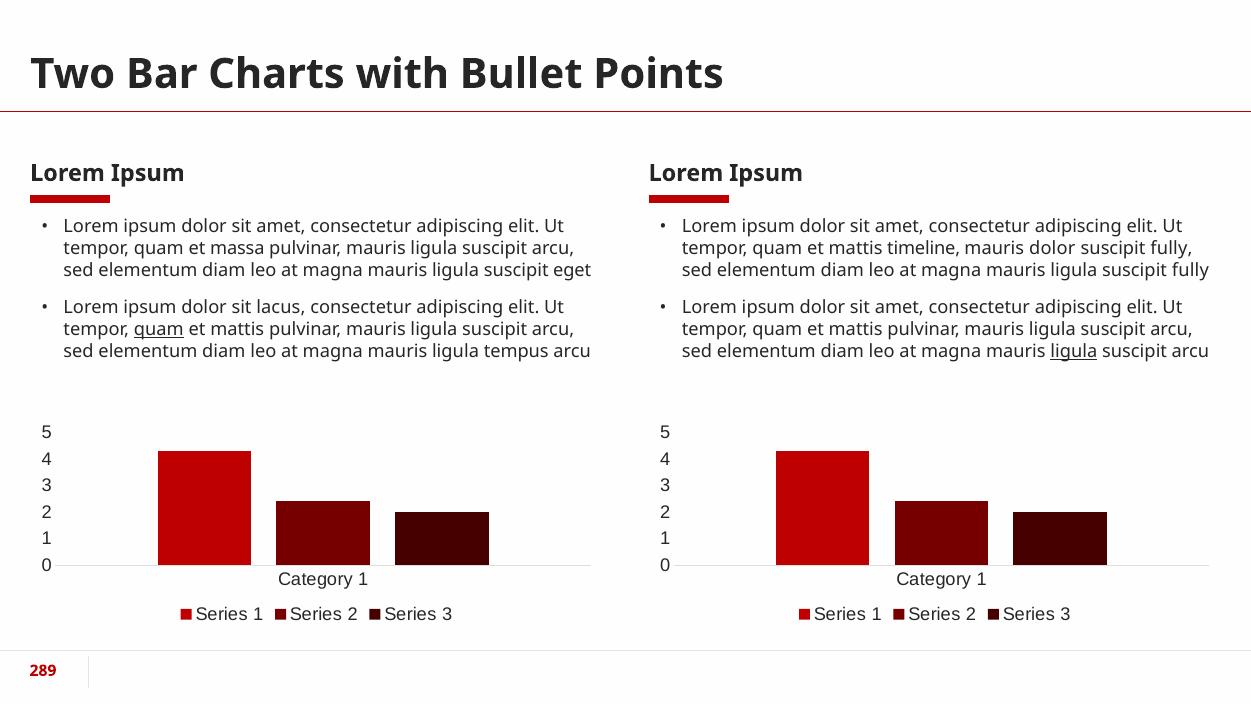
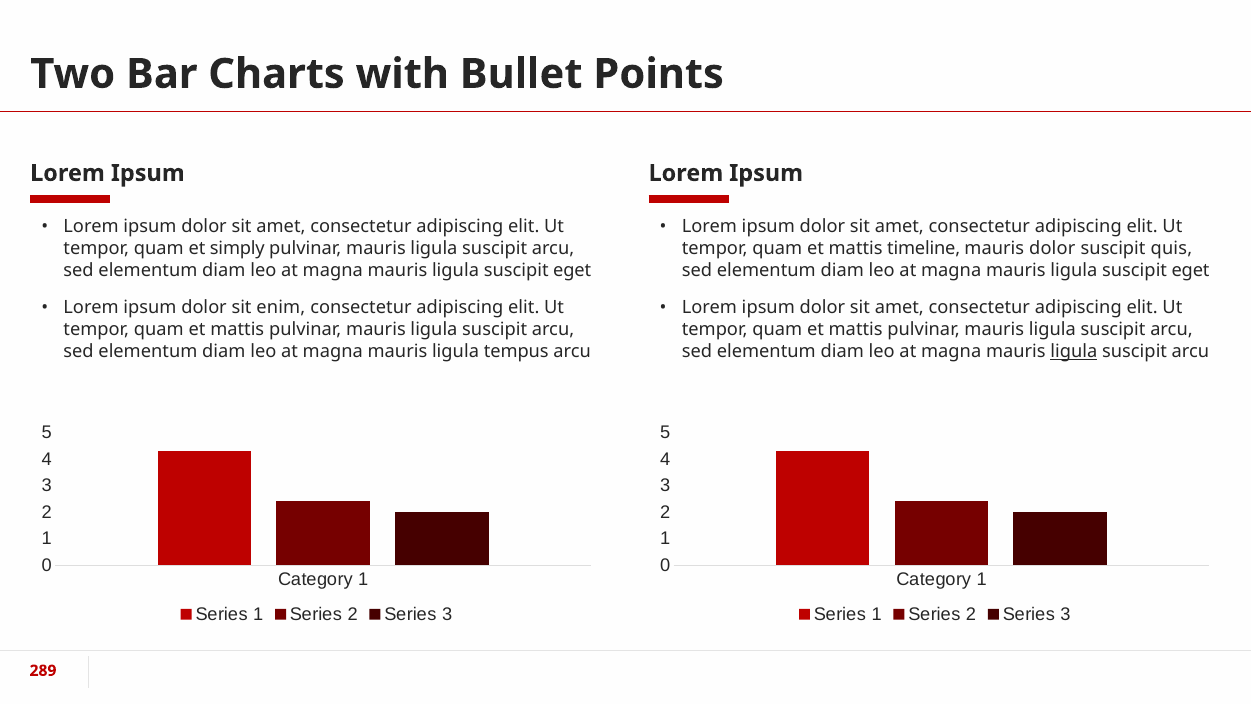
massa: massa -> simply
fully at (1171, 248): fully -> quis
fully at (1190, 270): fully -> eget
lacus: lacus -> enim
quam at (159, 330) underline: present -> none
